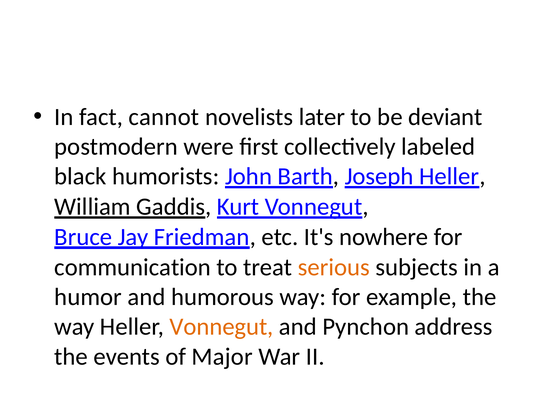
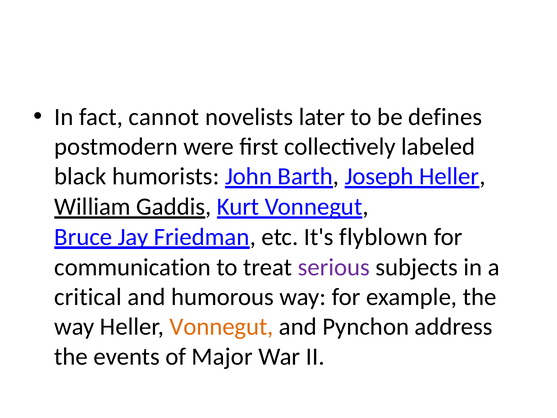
deviant: deviant -> defines
nowhere: nowhere -> flyblown
serious colour: orange -> purple
humor: humor -> critical
